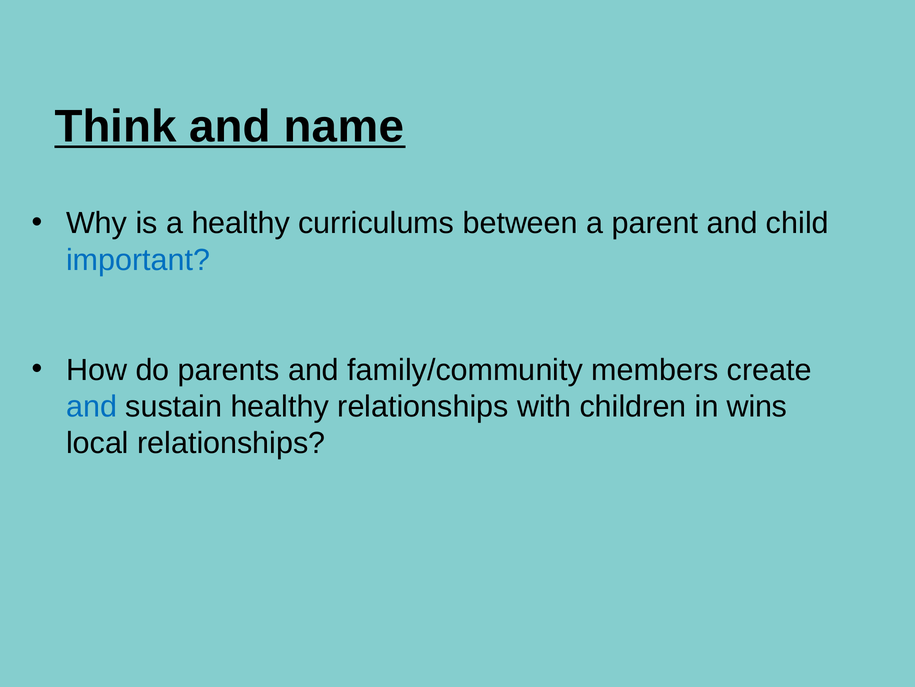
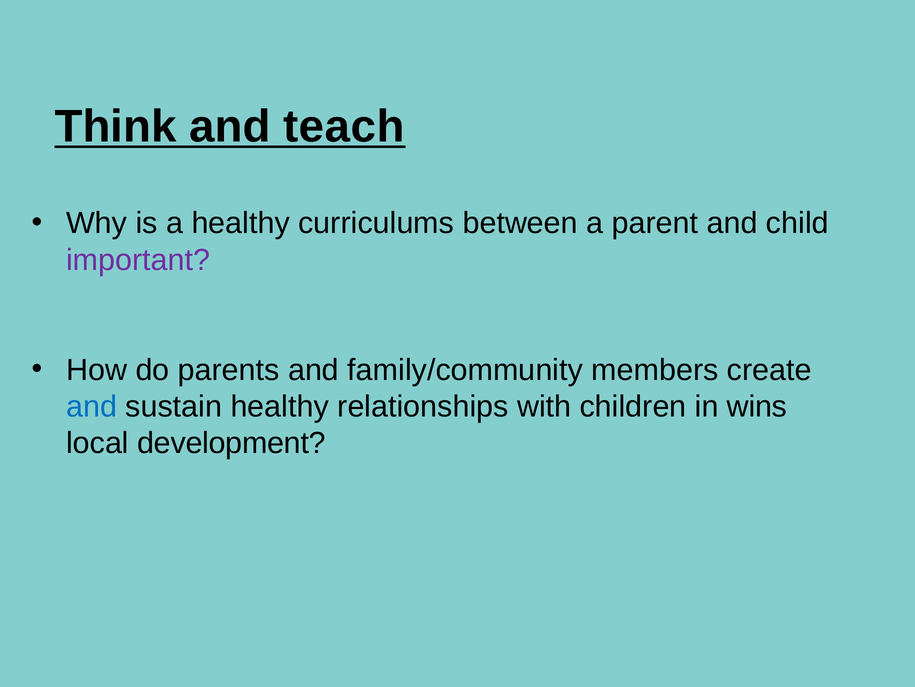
name: name -> teach
important colour: blue -> purple
local relationships: relationships -> development
